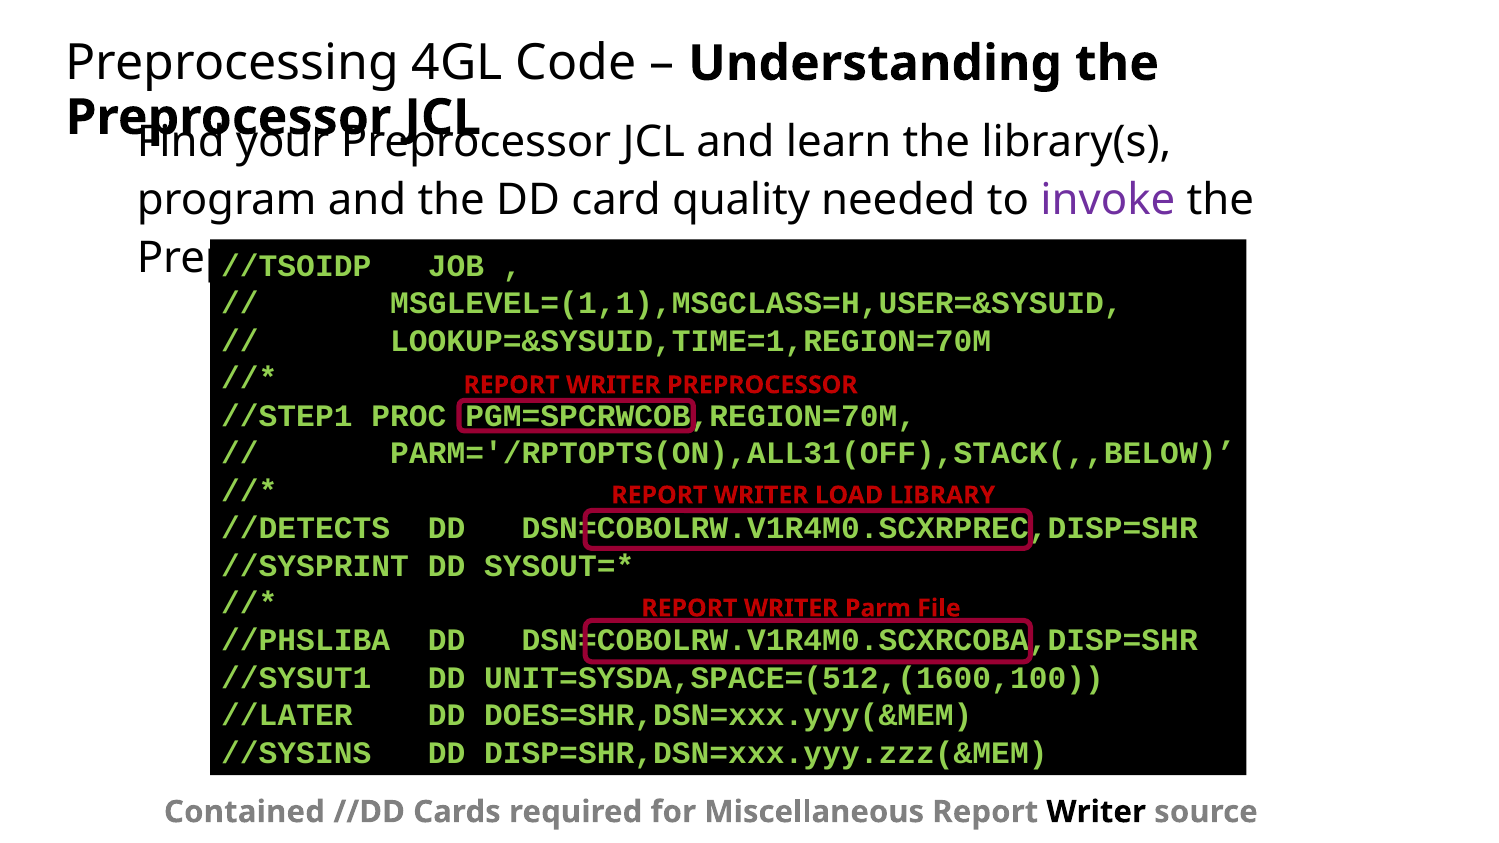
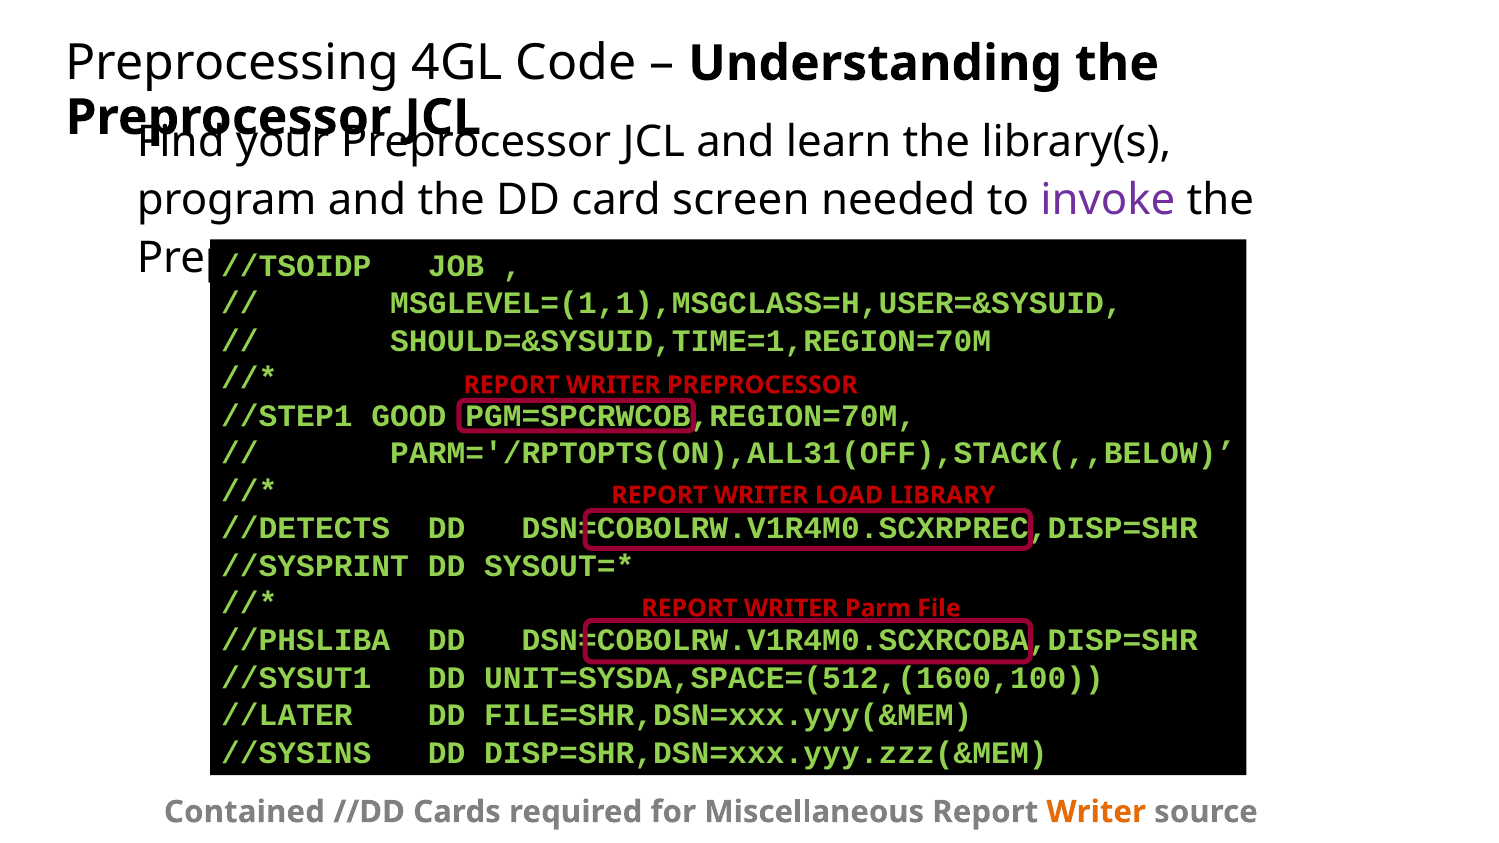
quality: quality -> screen
LOOKUP=&SYSUID,TIME=1,REGION=70M: LOOKUP=&SYSUID,TIME=1,REGION=70M -> SHOULD=&SYSUID,TIME=1,REGION=70M
PROC: PROC -> GOOD
DOES=SHR,DSN=xxx.yyy(&MEM: DOES=SHR,DSN=xxx.yyy(&MEM -> FILE=SHR,DSN=xxx.yyy(&MEM
Writer at (1096, 812) colour: black -> orange
